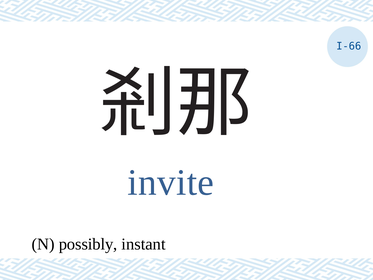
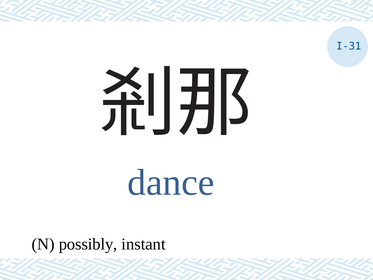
I-66: I-66 -> I-31
invite: invite -> dance
